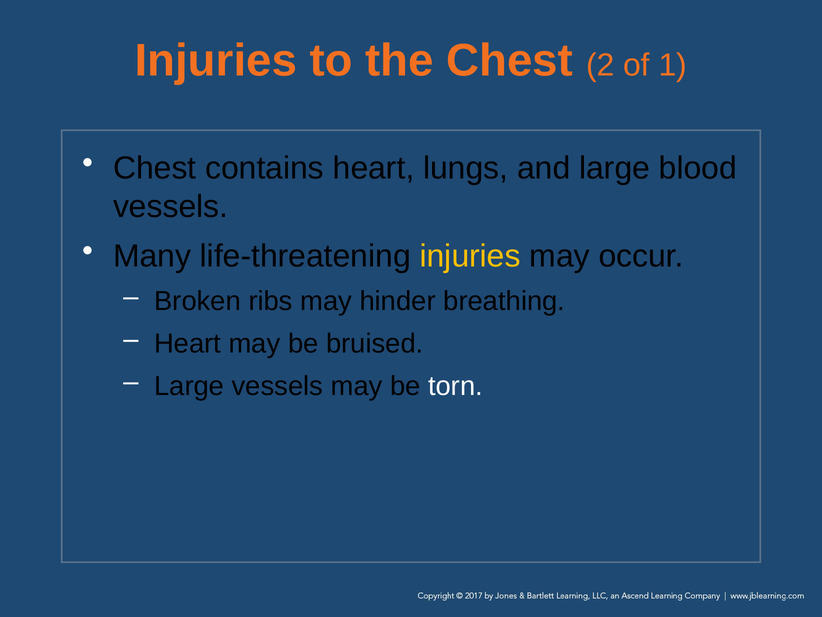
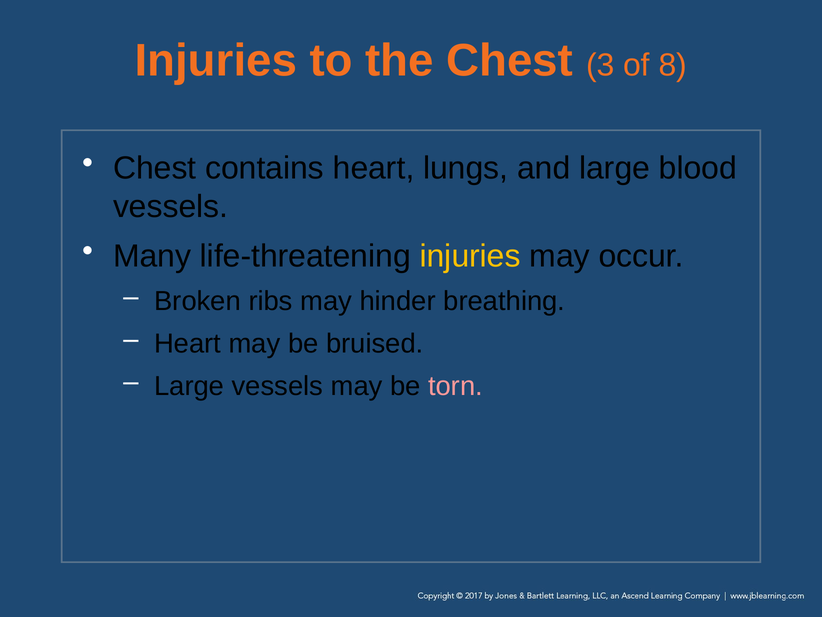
2: 2 -> 3
1: 1 -> 8
torn colour: white -> pink
